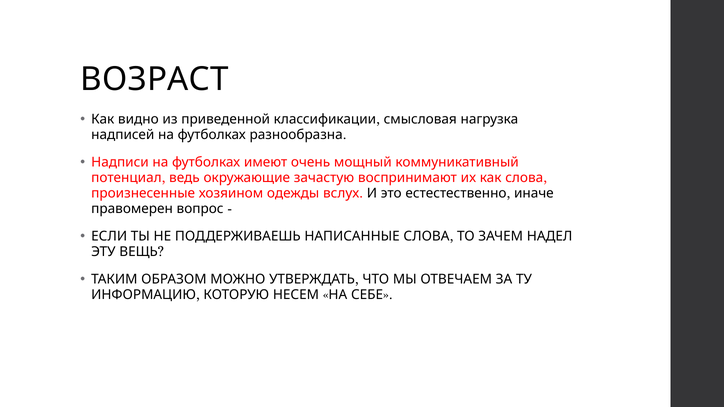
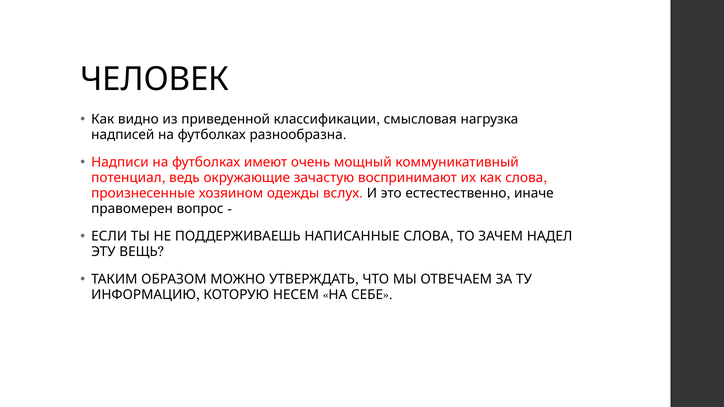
ВОЗРАСТ: ВОЗРАСТ -> ЧЕЛОВЕК
